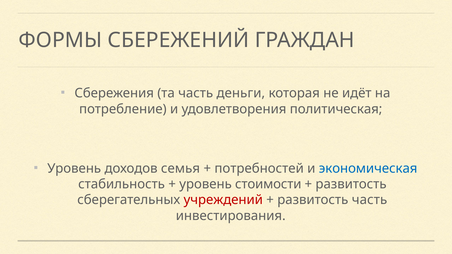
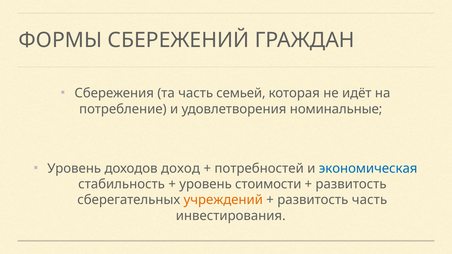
деньги: деньги -> семьей
политическая: политическая -> номинальные
семья: семья -> доход
учреждений colour: red -> orange
